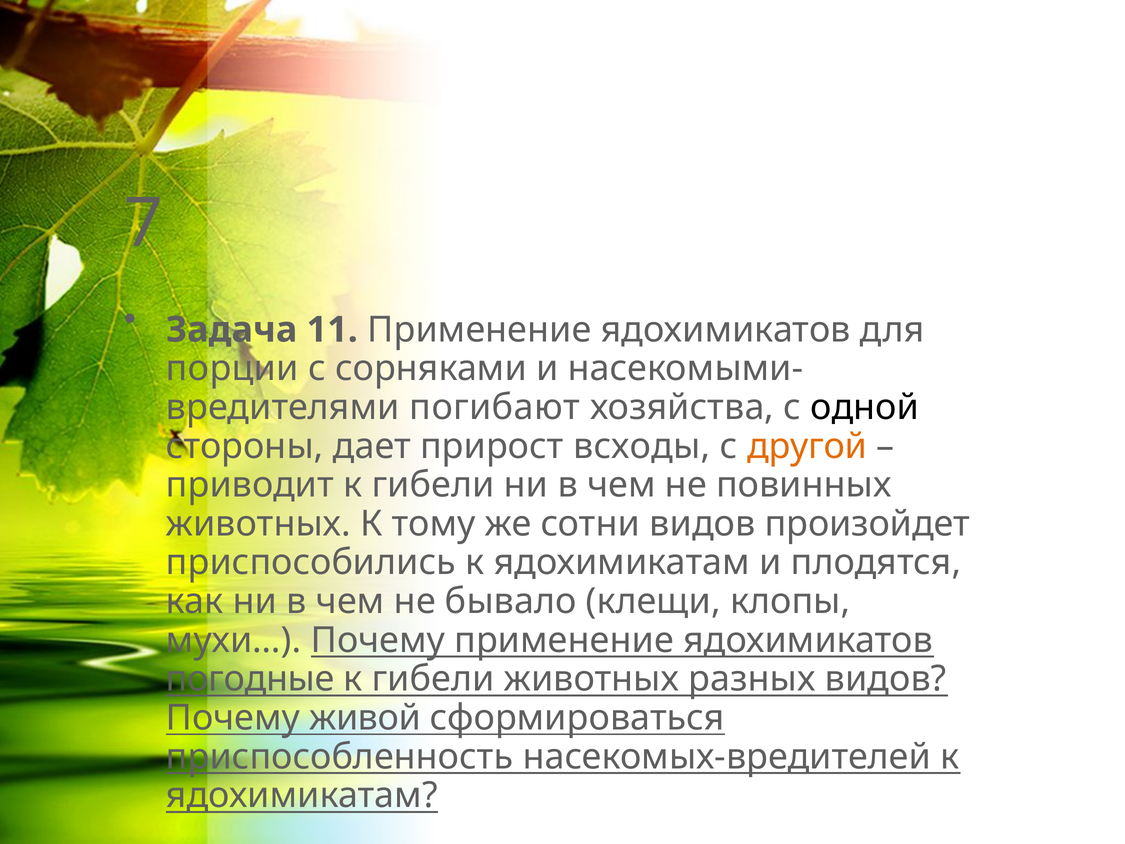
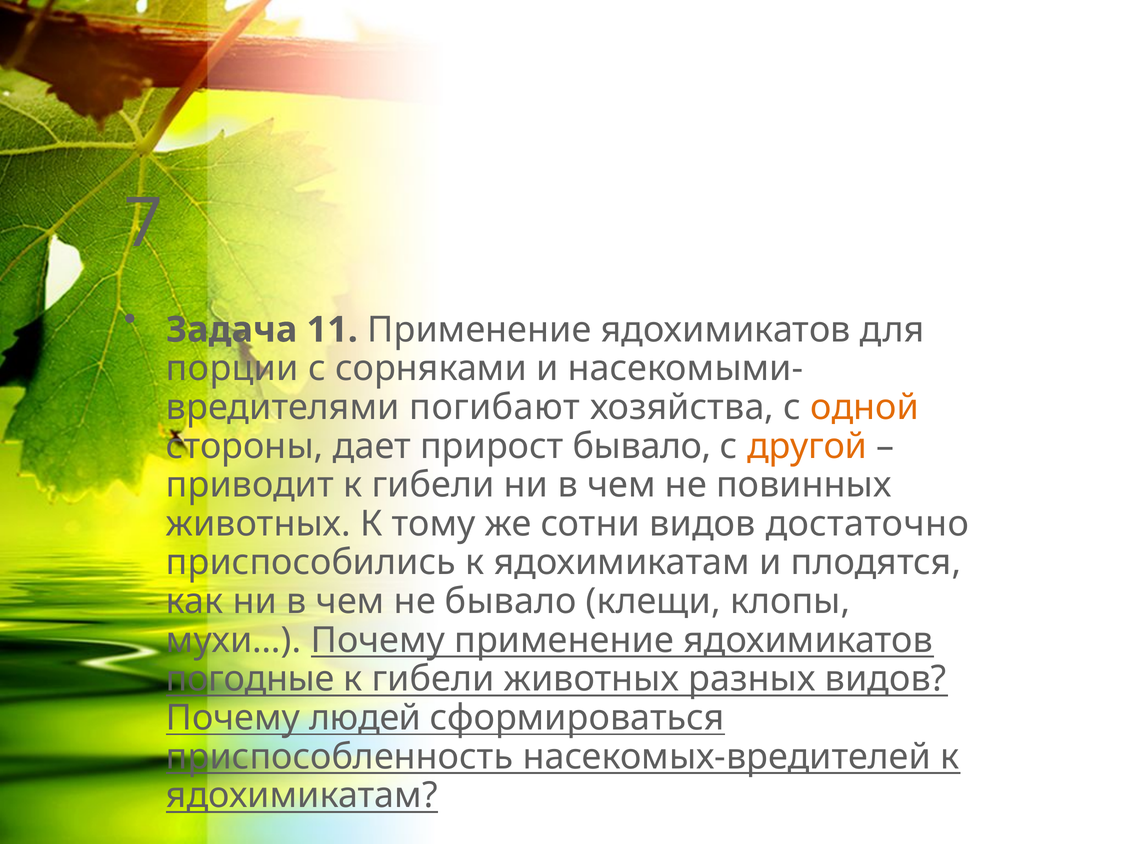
одной colour: black -> orange
прирост всходы: всходы -> бывало
произойдет: произойдет -> достаточно
живой: живой -> людей
